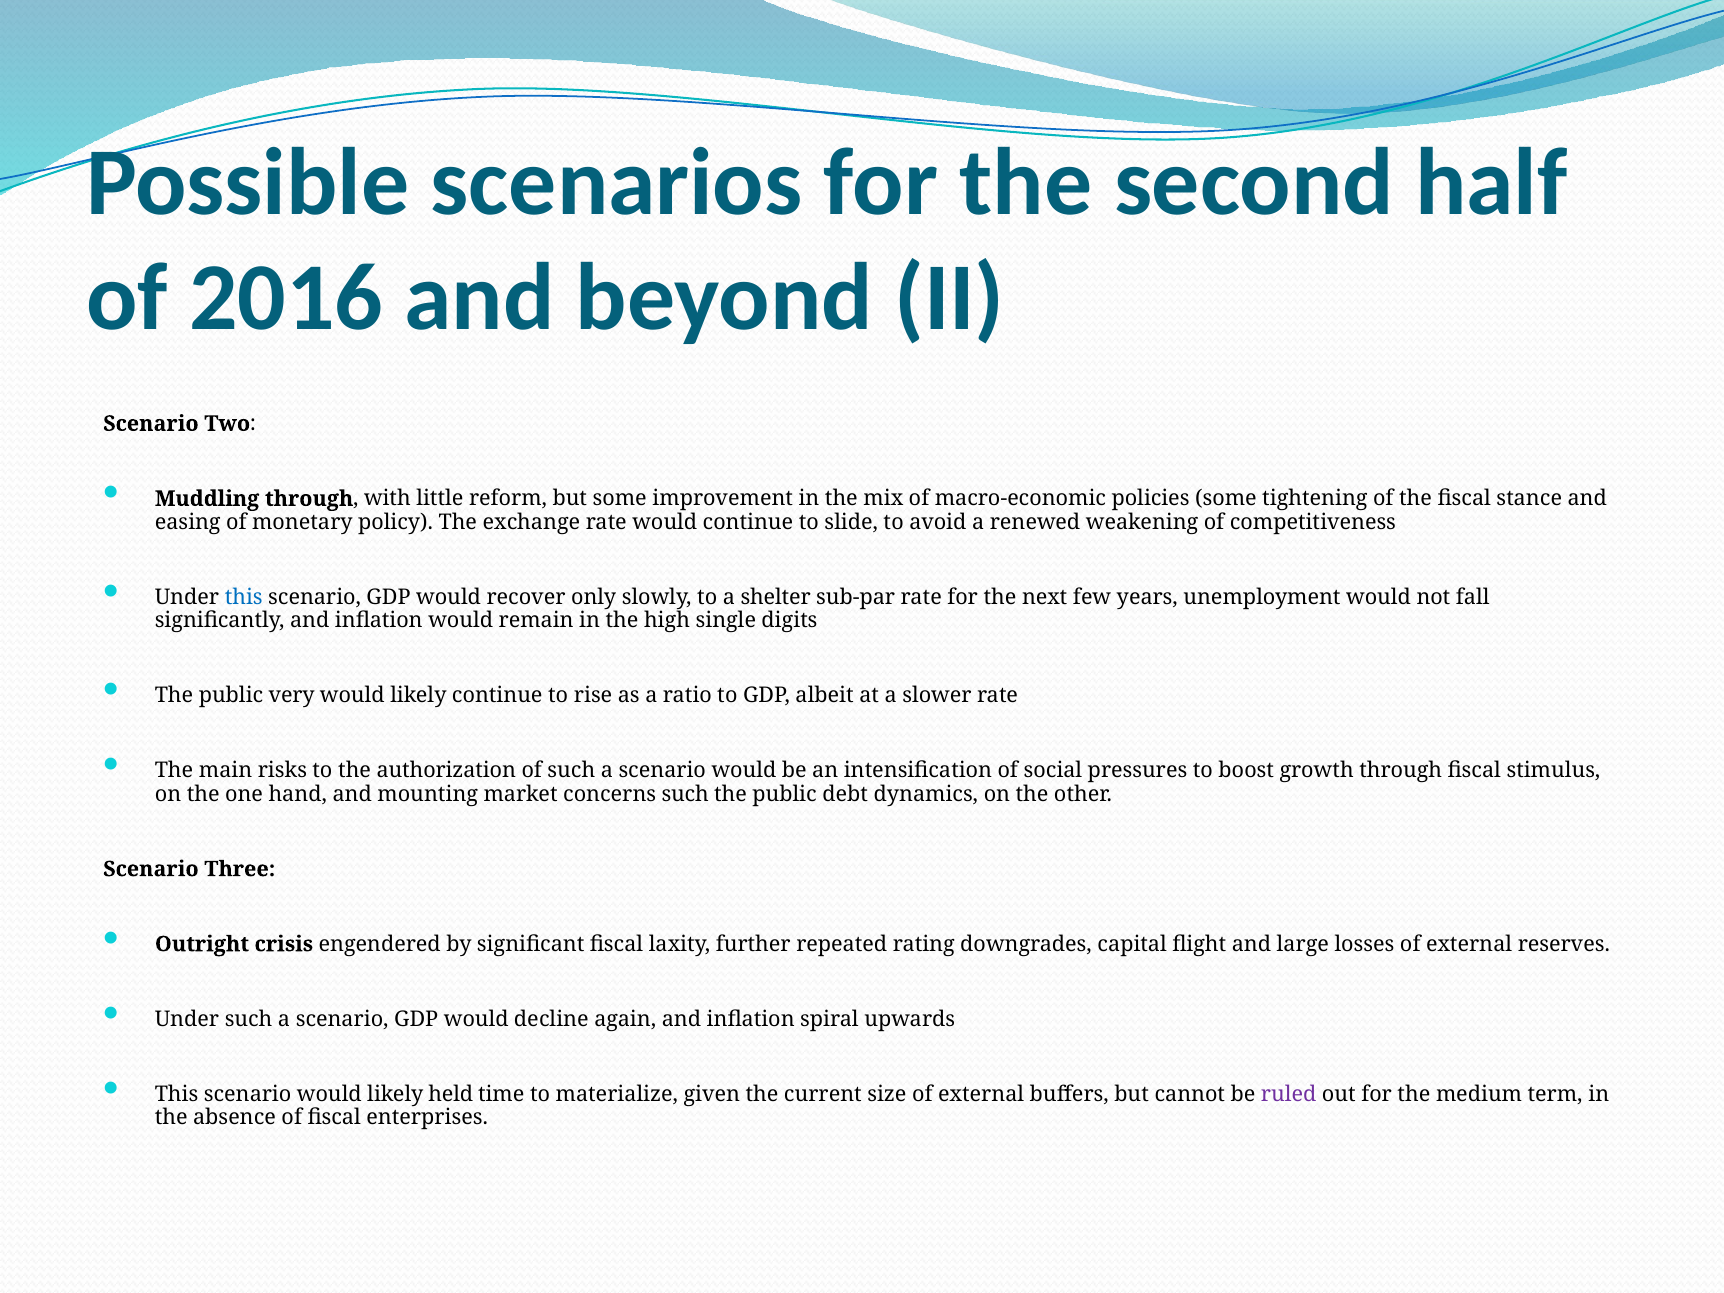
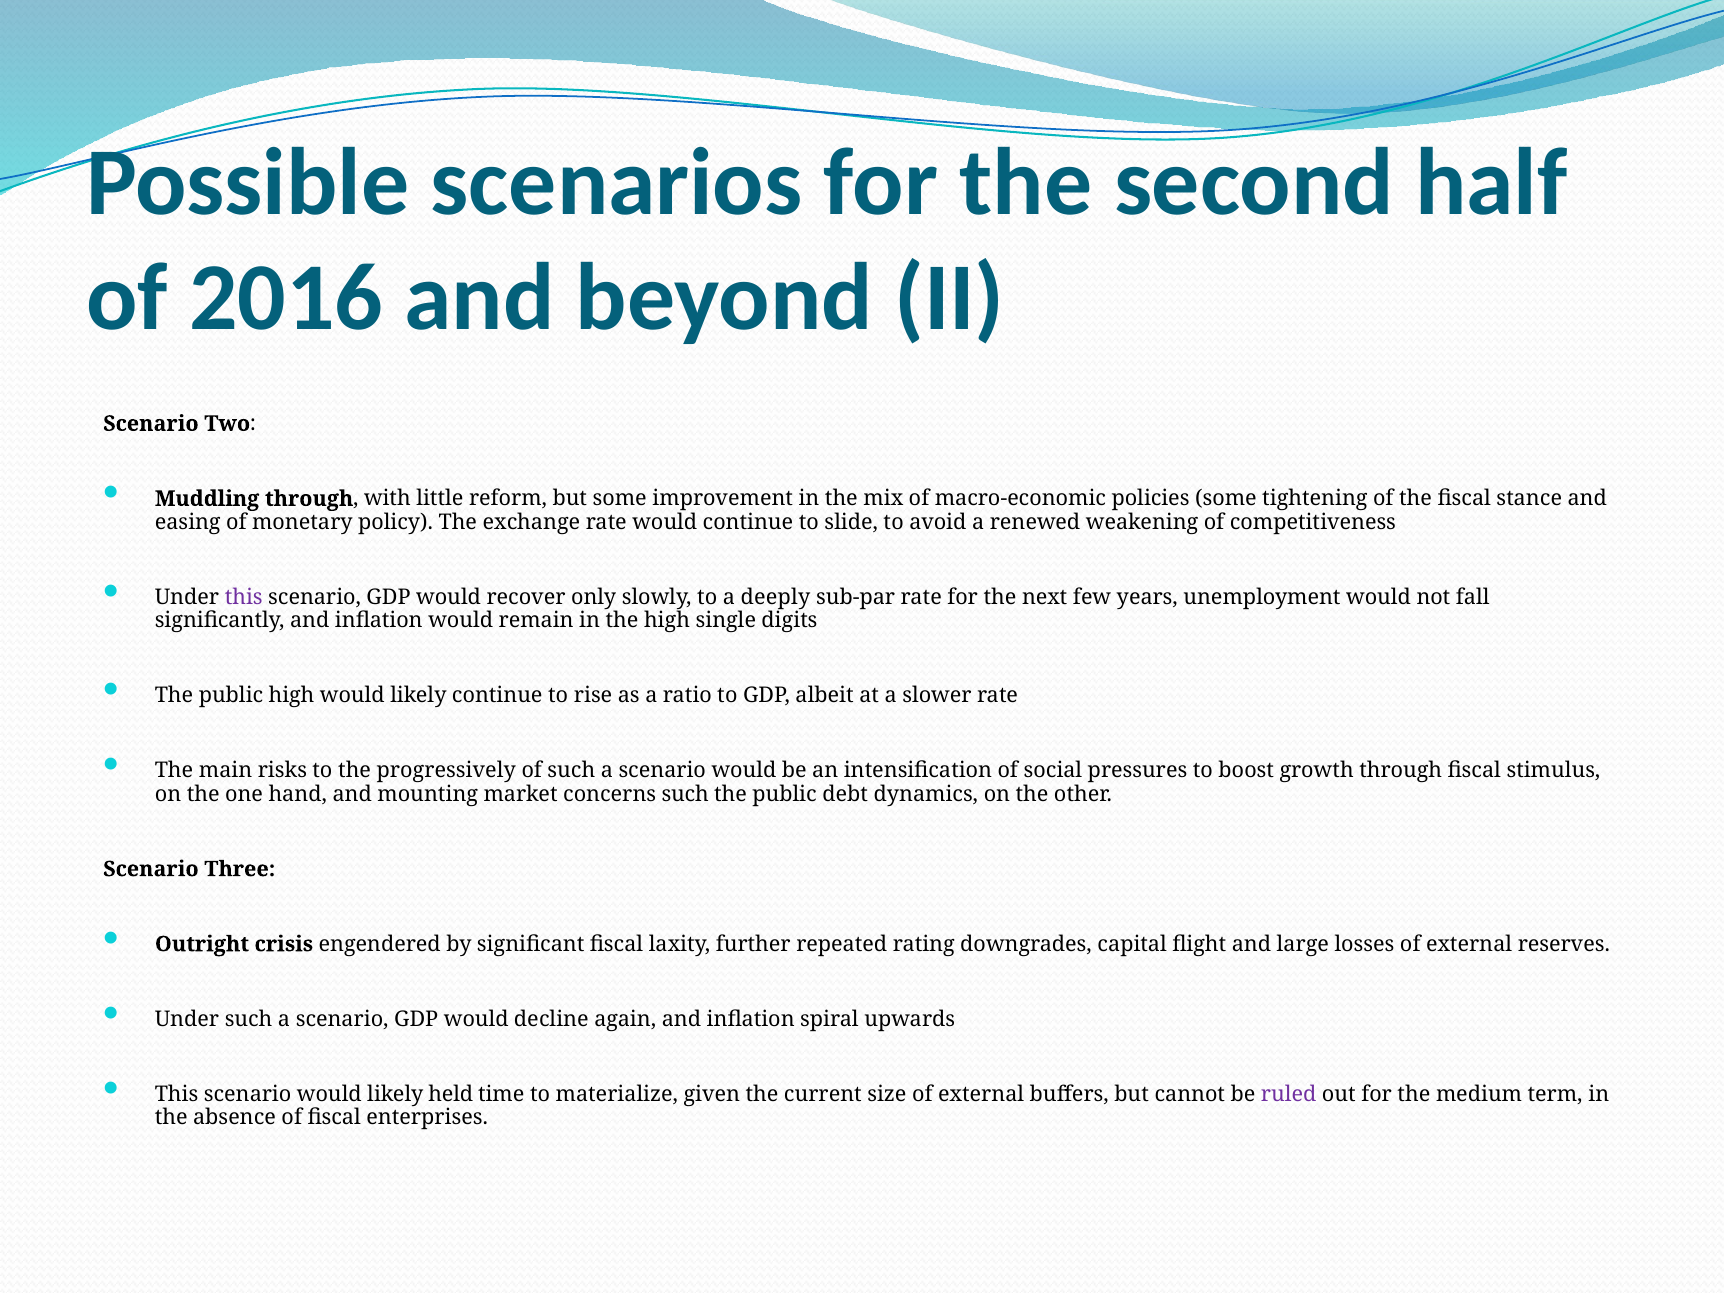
this at (244, 597) colour: blue -> purple
shelter: shelter -> deeply
public very: very -> high
authorization: authorization -> progressively
